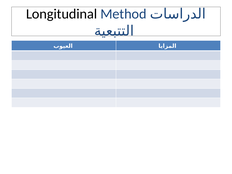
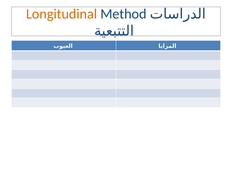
Longitudinal colour: black -> orange
